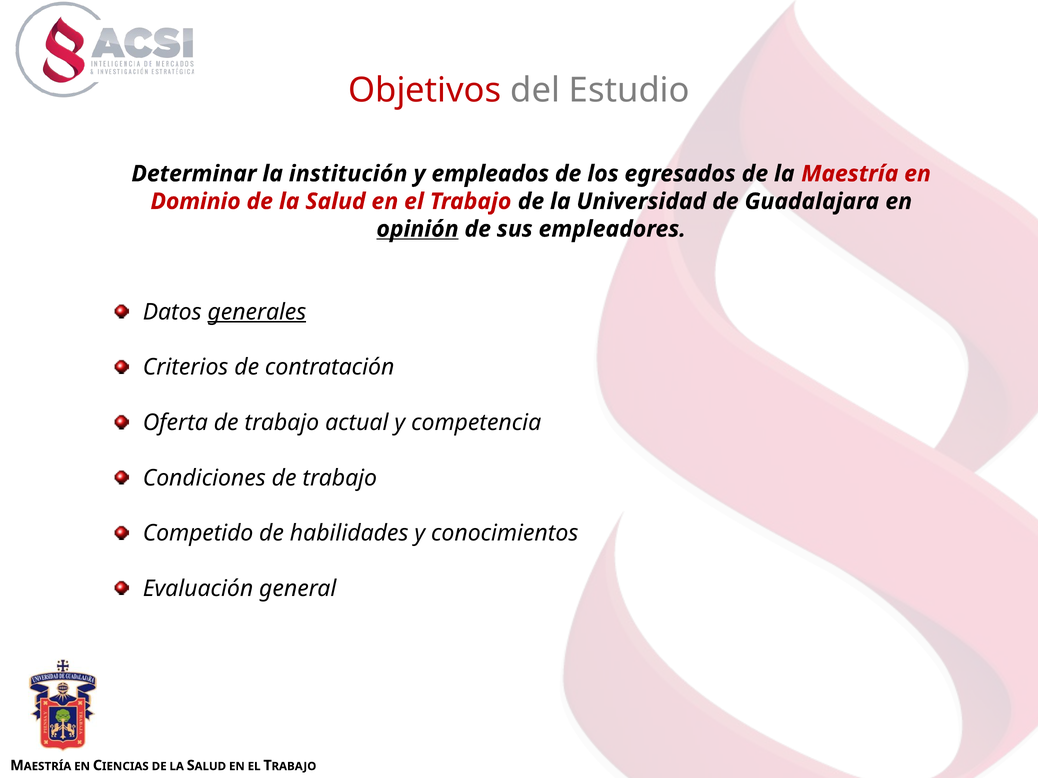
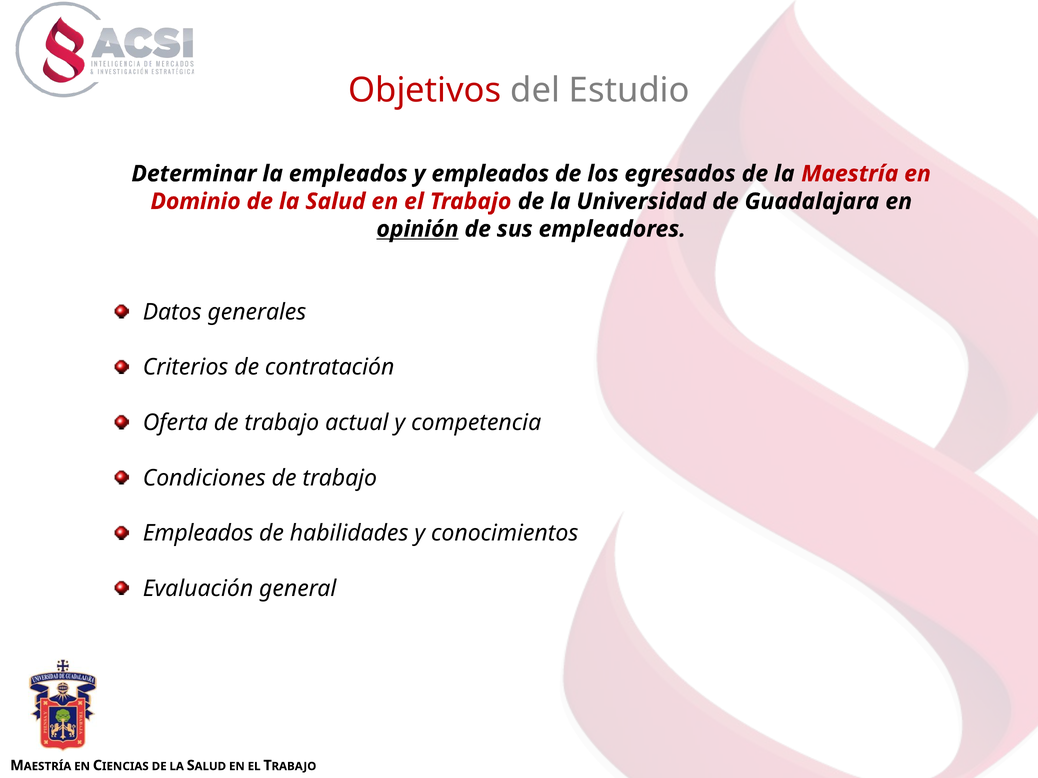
la institución: institución -> empleados
generales underline: present -> none
Competido at (198, 534): Competido -> Empleados
